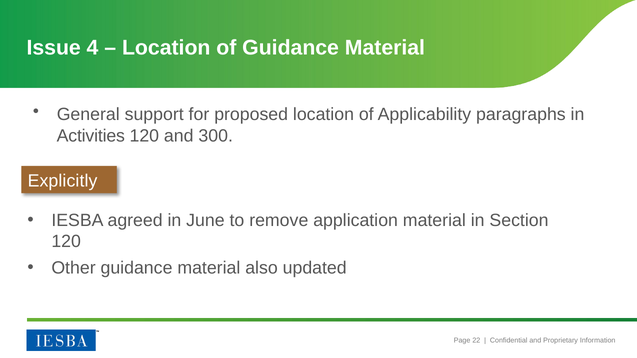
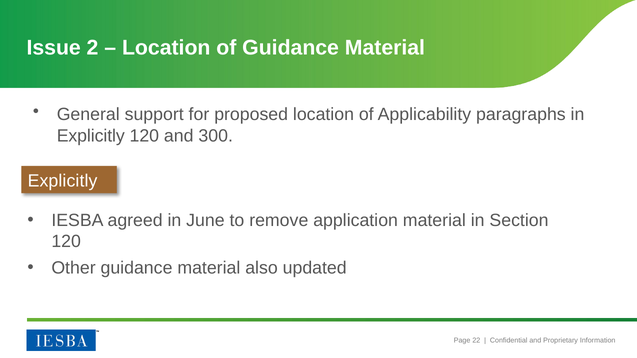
4: 4 -> 2
Activities at (91, 136): Activities -> Explicitly
